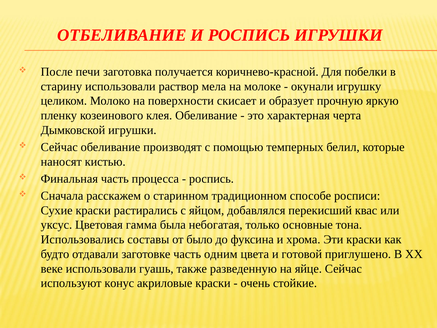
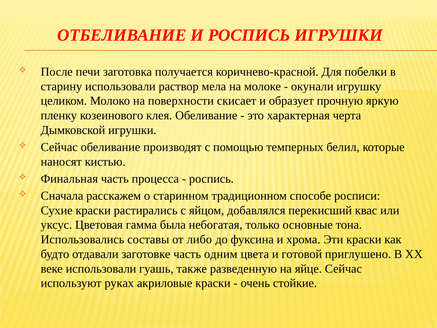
было: было -> либо
конус: конус -> руках
